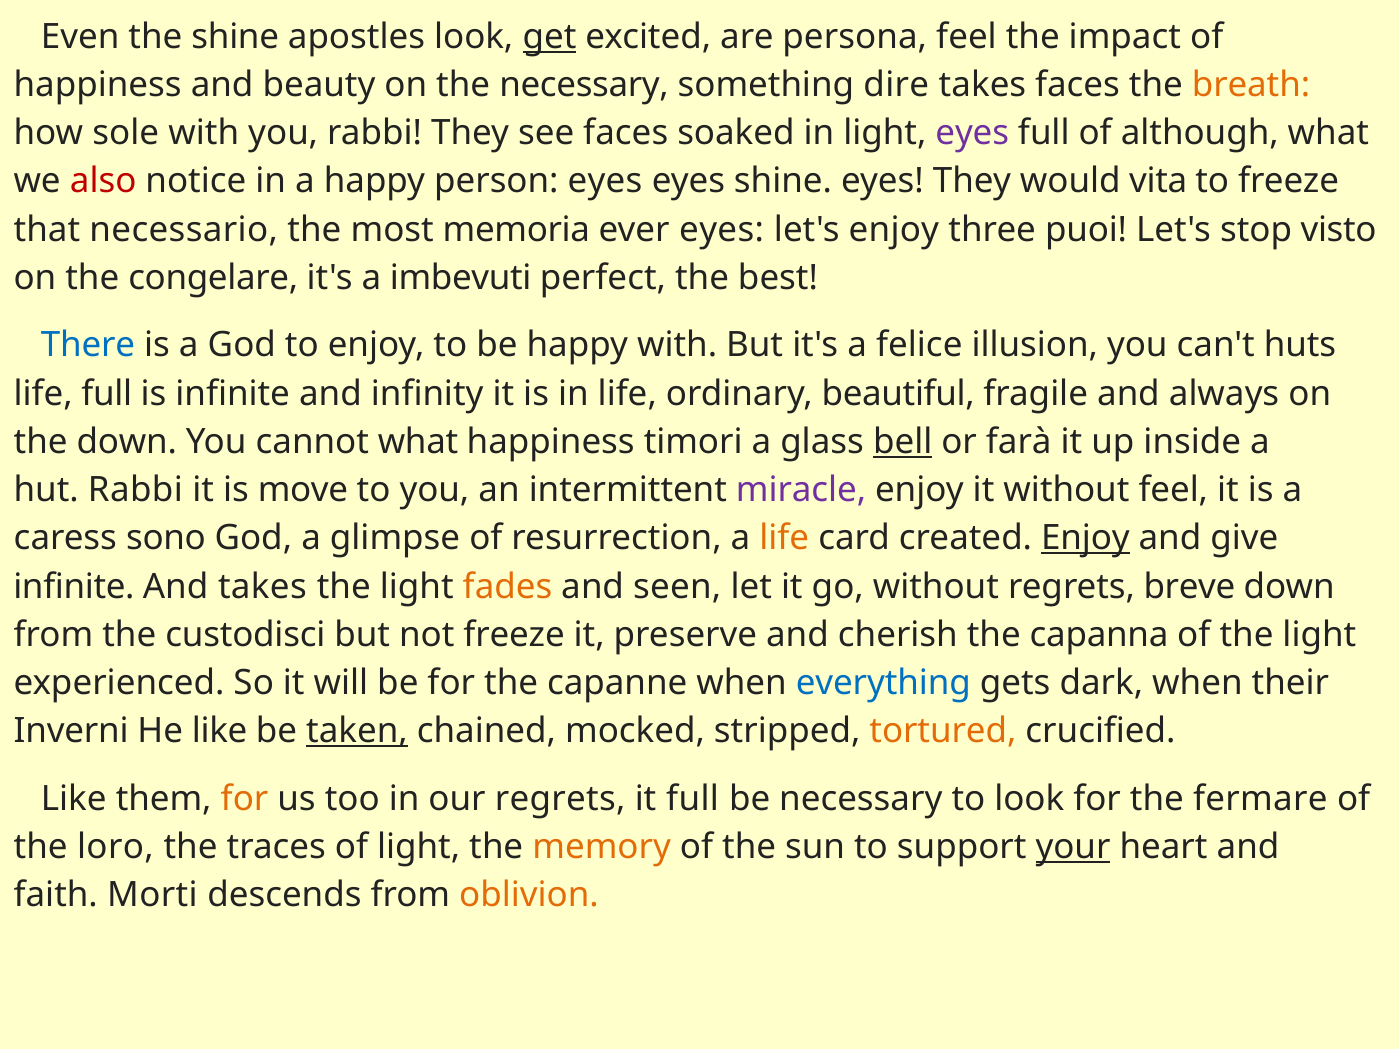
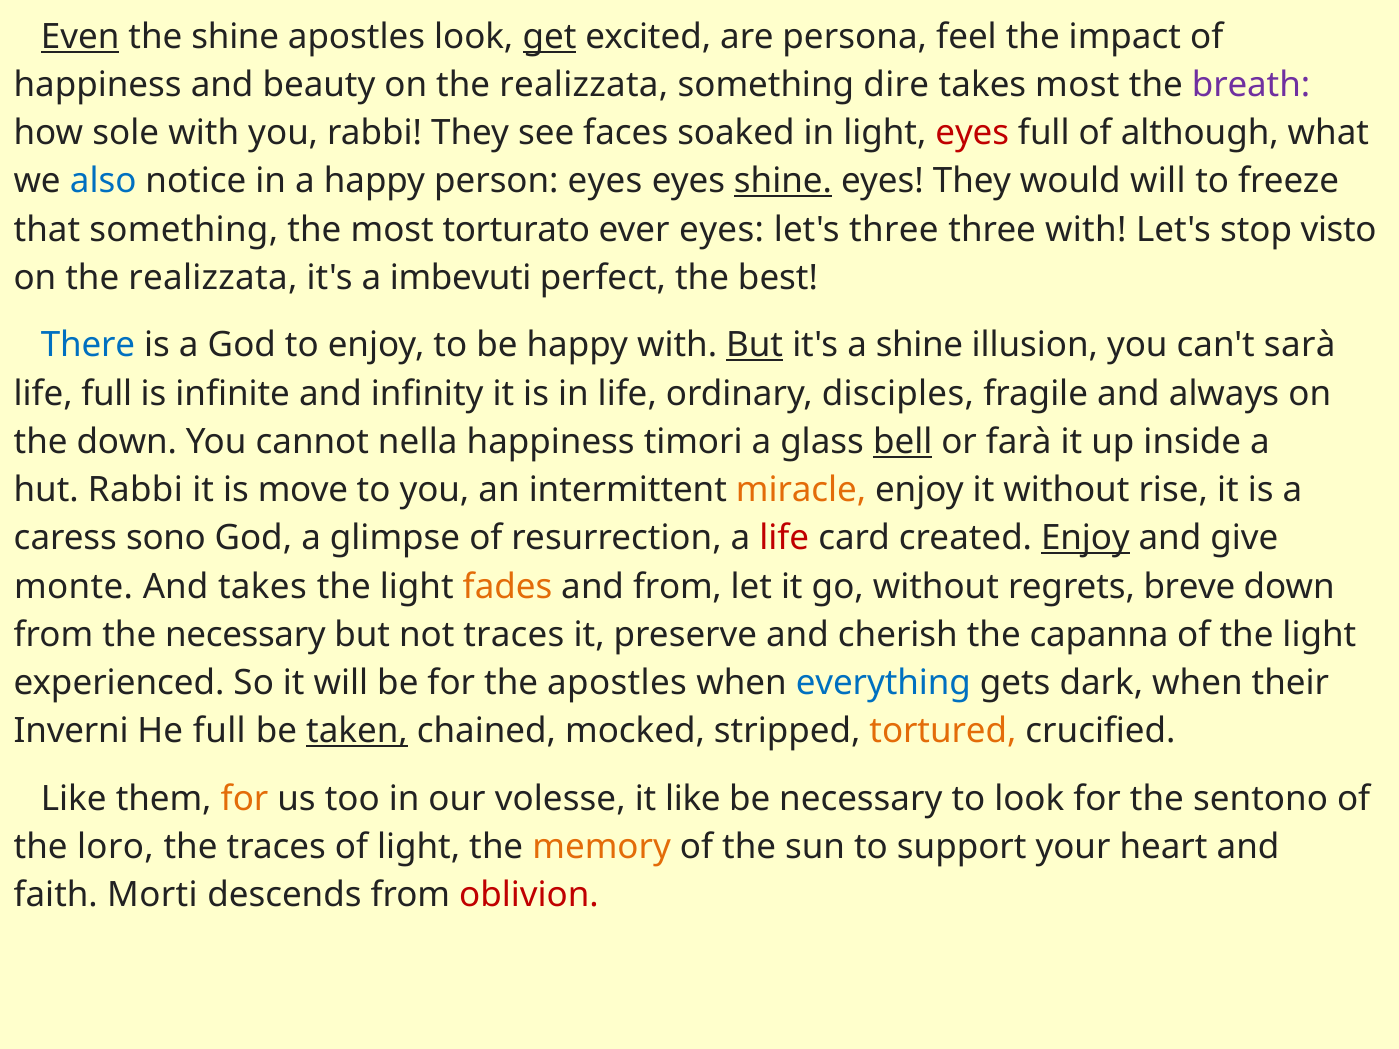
Even underline: none -> present
beauty on the necessary: necessary -> realizzata
takes faces: faces -> most
breath colour: orange -> purple
eyes at (972, 133) colour: purple -> red
also colour: red -> blue
shine at (783, 181) underline: none -> present
would vita: vita -> will
that necessario: necessario -> something
memoria: memoria -> torturato
let's enjoy: enjoy -> three
three puoi: puoi -> with
congelare at (213, 278): congelare -> realizzata
But at (755, 345) underline: none -> present
a felice: felice -> shine
huts: huts -> sarà
beautiful: beautiful -> disciples
cannot what: what -> nella
miracle colour: purple -> orange
without feel: feel -> rise
life at (784, 538) colour: orange -> red
infinite at (74, 587): infinite -> monte
and seen: seen -> from
the custodisci: custodisci -> necessary
not freeze: freeze -> traces
the capanne: capanne -> apostles
He like: like -> full
our regrets: regrets -> volesse
it full: full -> like
fermare: fermare -> sentono
your underline: present -> none
oblivion colour: orange -> red
